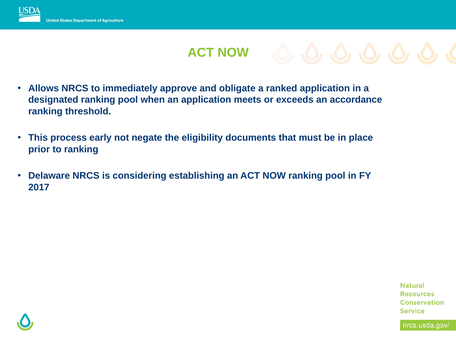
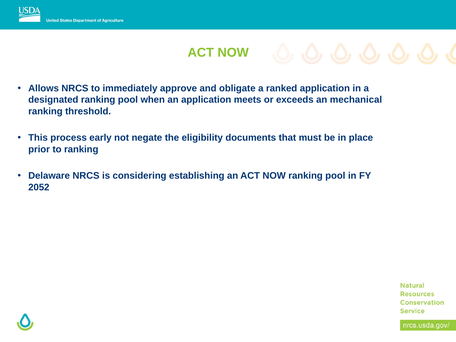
accordance: accordance -> mechanical
2017: 2017 -> 2052
